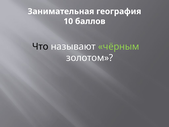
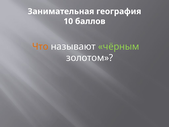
Что colour: black -> orange
